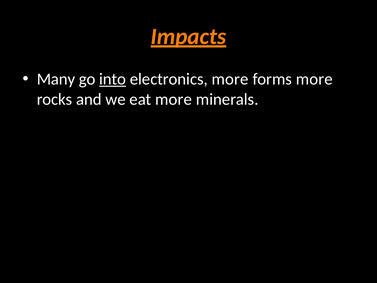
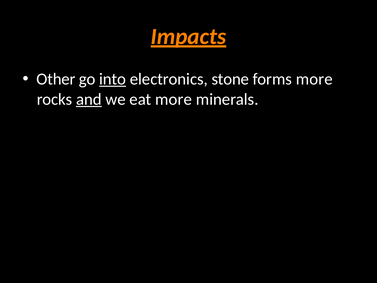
Many: Many -> Other
electronics more: more -> stone
and underline: none -> present
